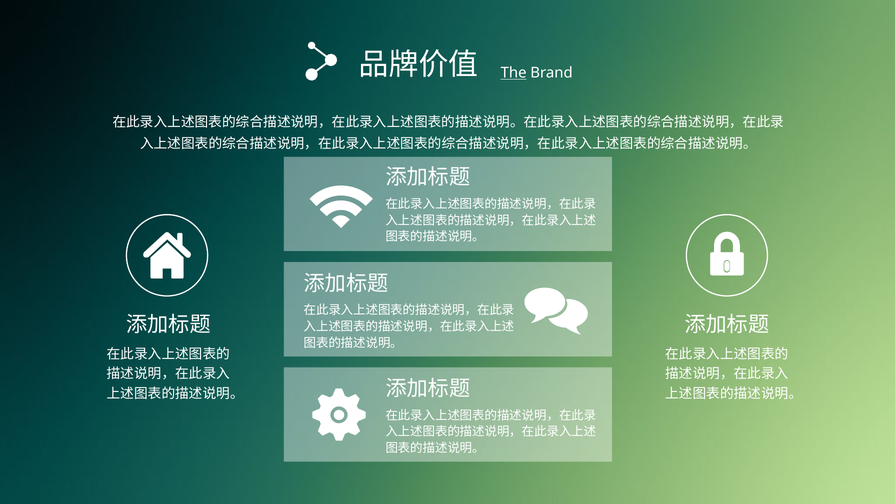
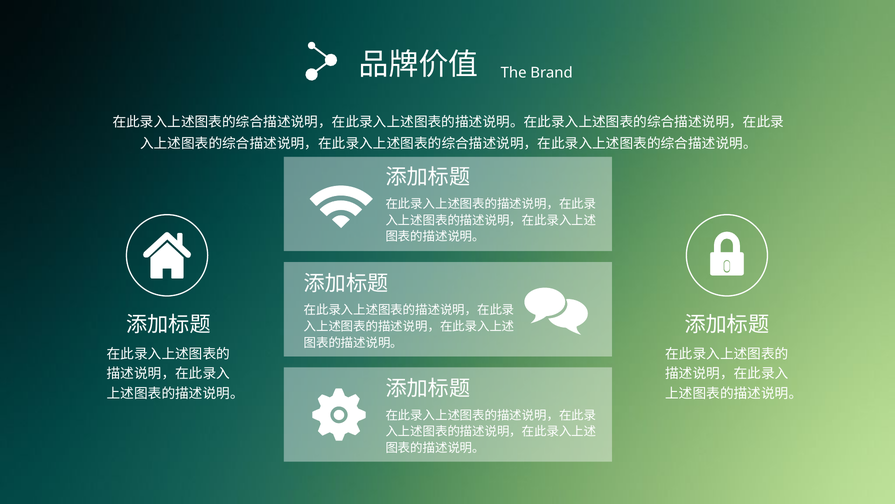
The underline: present -> none
